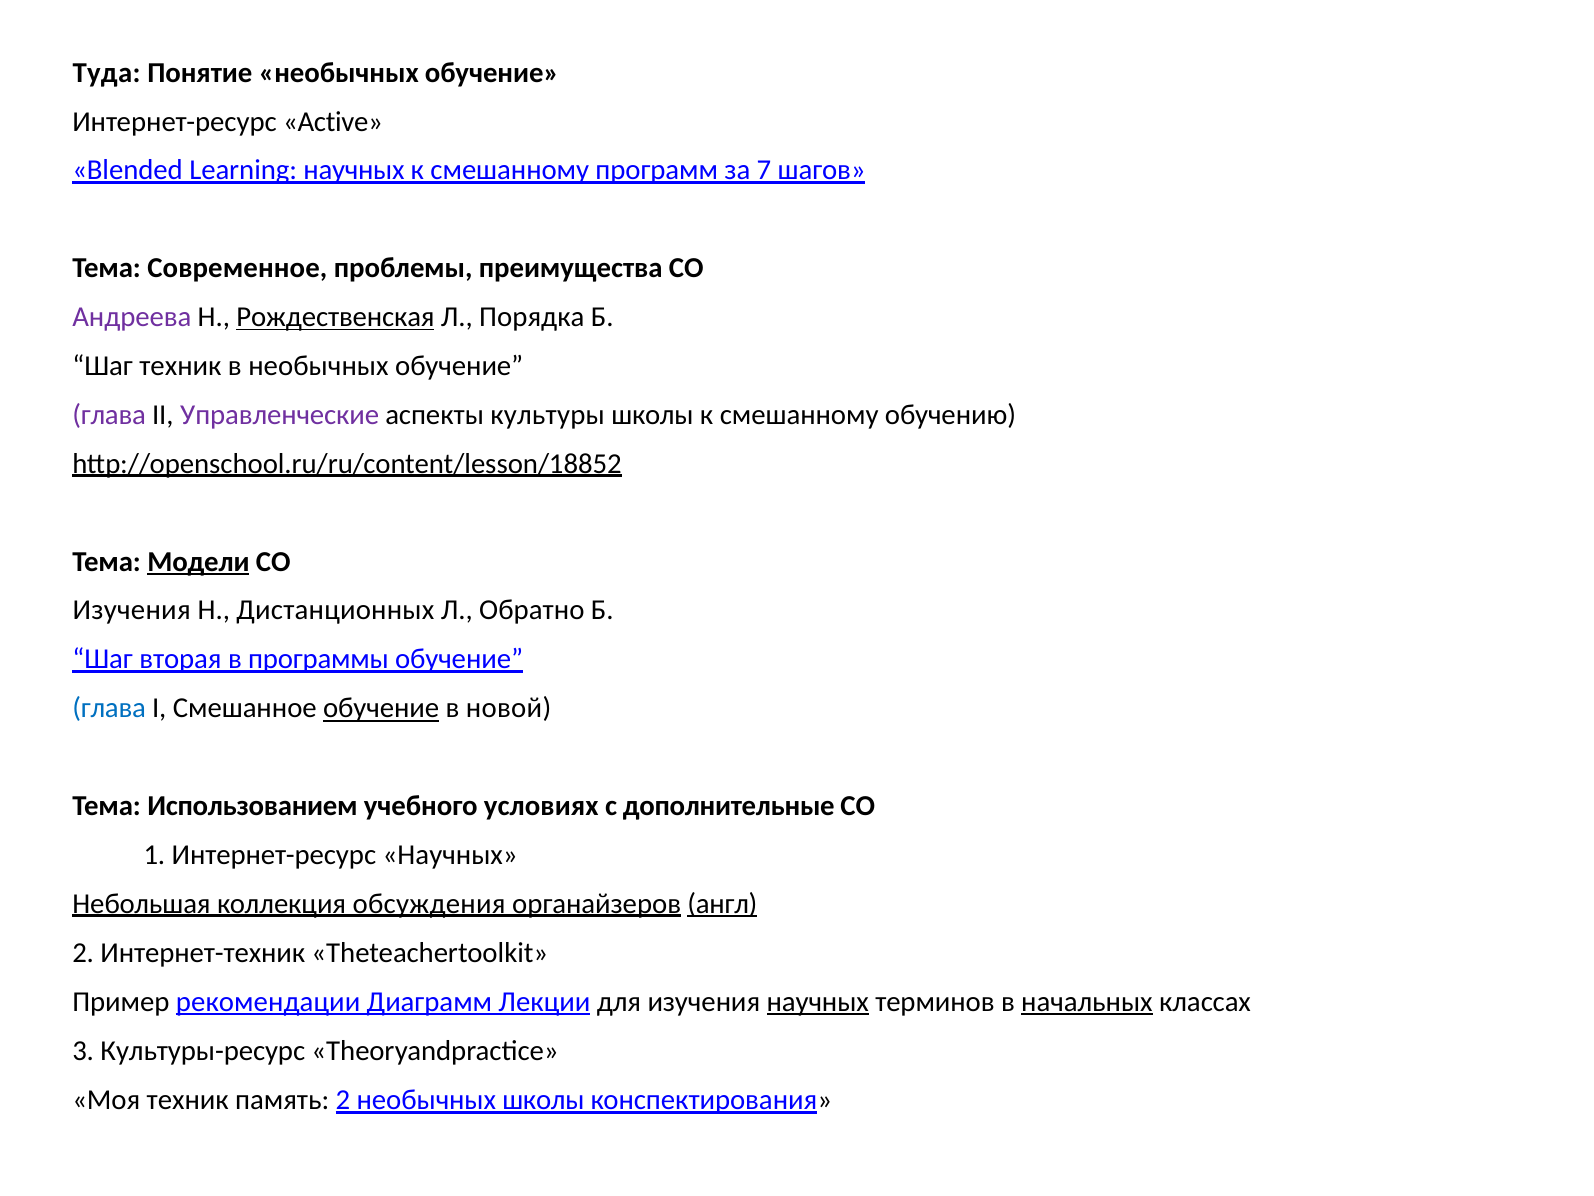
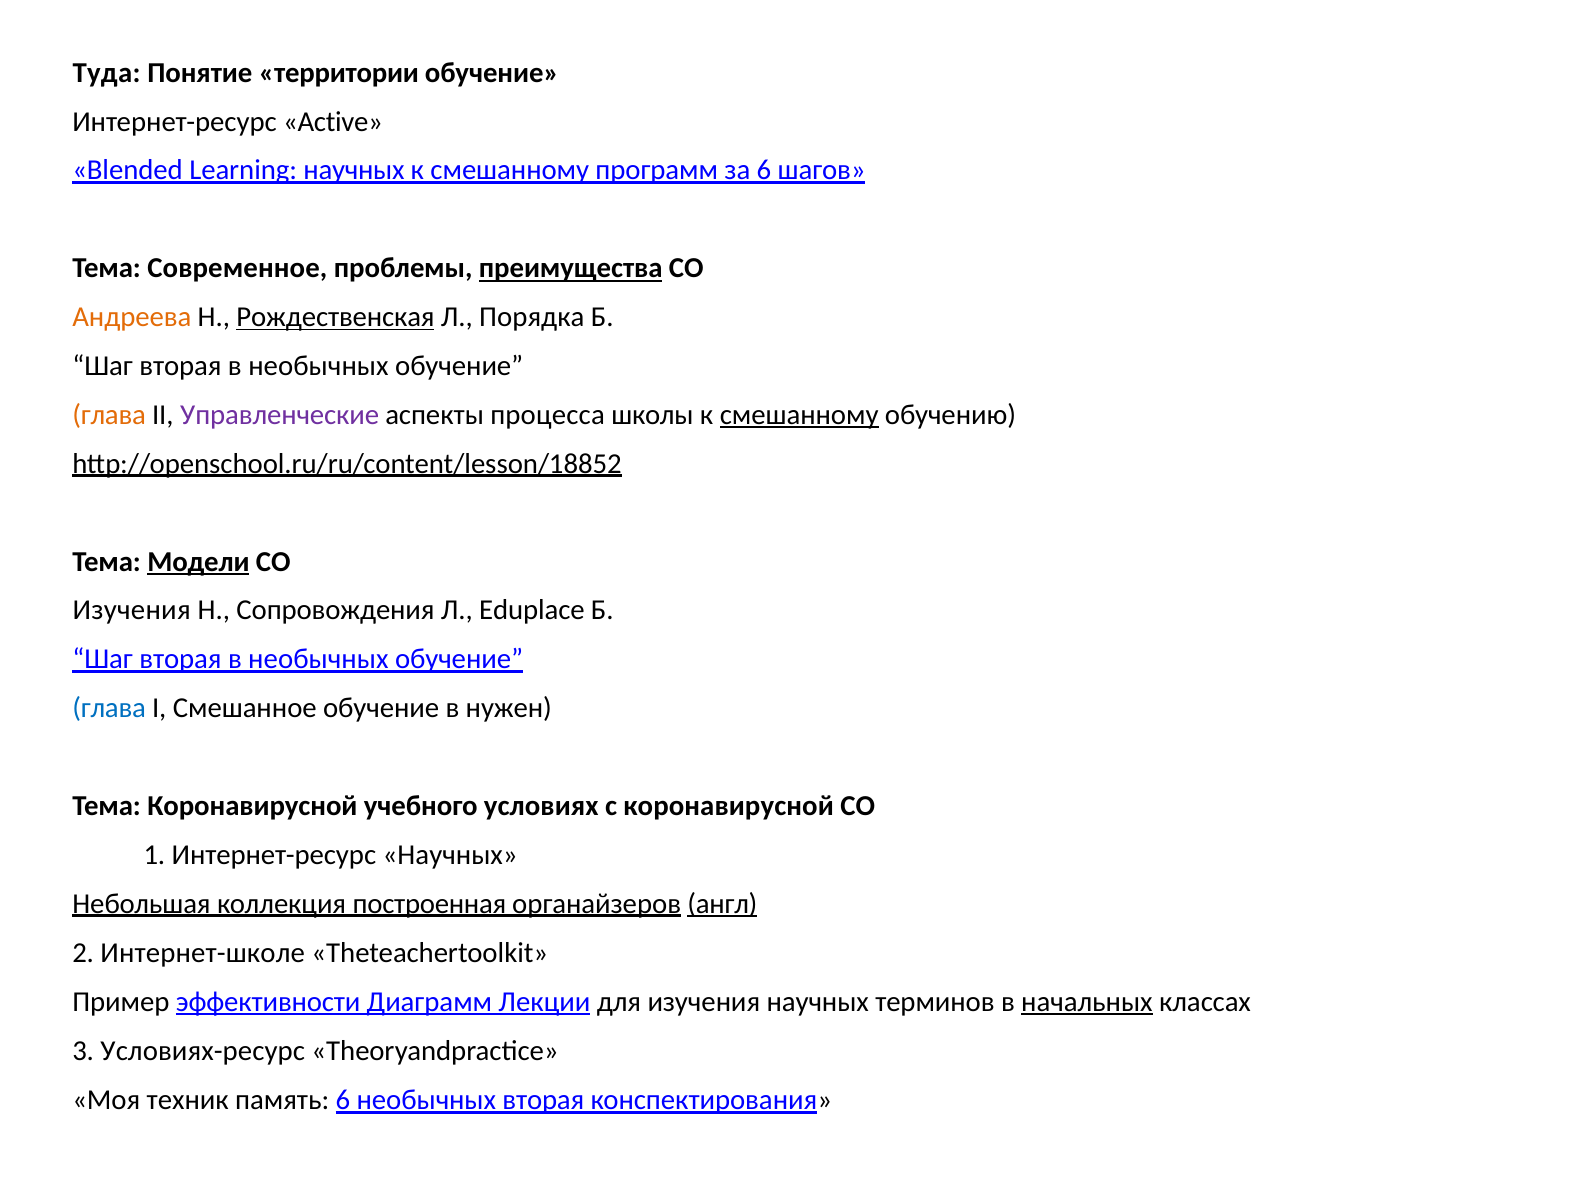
Понятие необычных: необычных -> территории
за 7: 7 -> 6
преимущества underline: none -> present
Андреева colour: purple -> orange
техник at (180, 366): техник -> вторая
глава at (109, 415) colour: purple -> orange
культуры: культуры -> процесса
смешанному at (799, 415) underline: none -> present
Дистанционных: Дистанционных -> Сопровождения
Обратно: Обратно -> Eduplace
программы at (319, 659): программы -> необычных
обучение at (381, 708) underline: present -> none
новой: новой -> нужен
Тема Использованием: Использованием -> Коронавирусной
с дополнительные: дополнительные -> коронавирусной
обсуждения: обсуждения -> построенная
Интернет-техник: Интернет-техник -> Интернет-школе
рекомендации: рекомендации -> эффективности
научных at (818, 1001) underline: present -> none
Культуры-ресурс: Культуры-ресурс -> Условиях-ресурс
память 2: 2 -> 6
необычных школы: школы -> вторая
